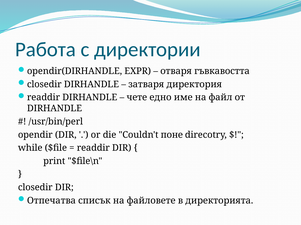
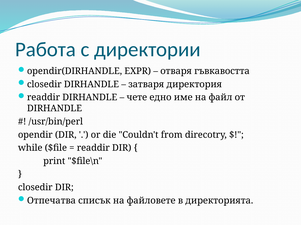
поне: поне -> from
